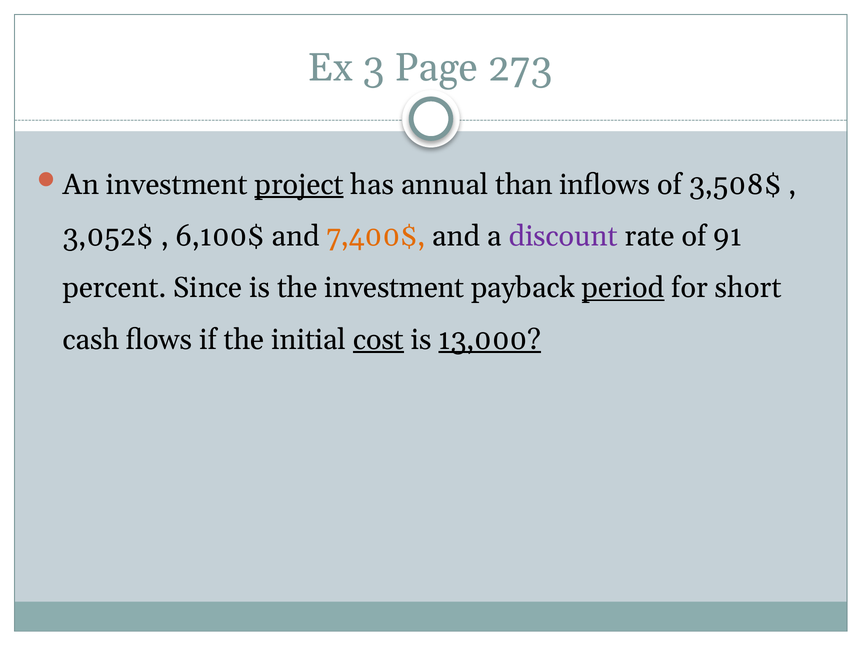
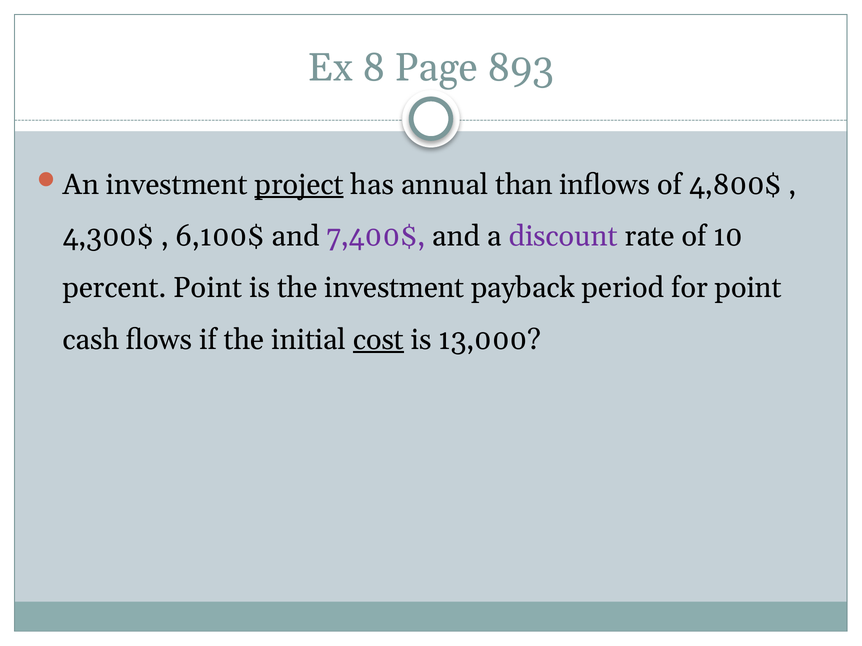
3: 3 -> 8
273: 273 -> 893
3,508$: 3,508$ -> 4,800$
3,052$: 3,052$ -> 4,300$
7,400$ colour: orange -> purple
91: 91 -> 10
percent Since: Since -> Point
period underline: present -> none
for short: short -> point
13,000 underline: present -> none
